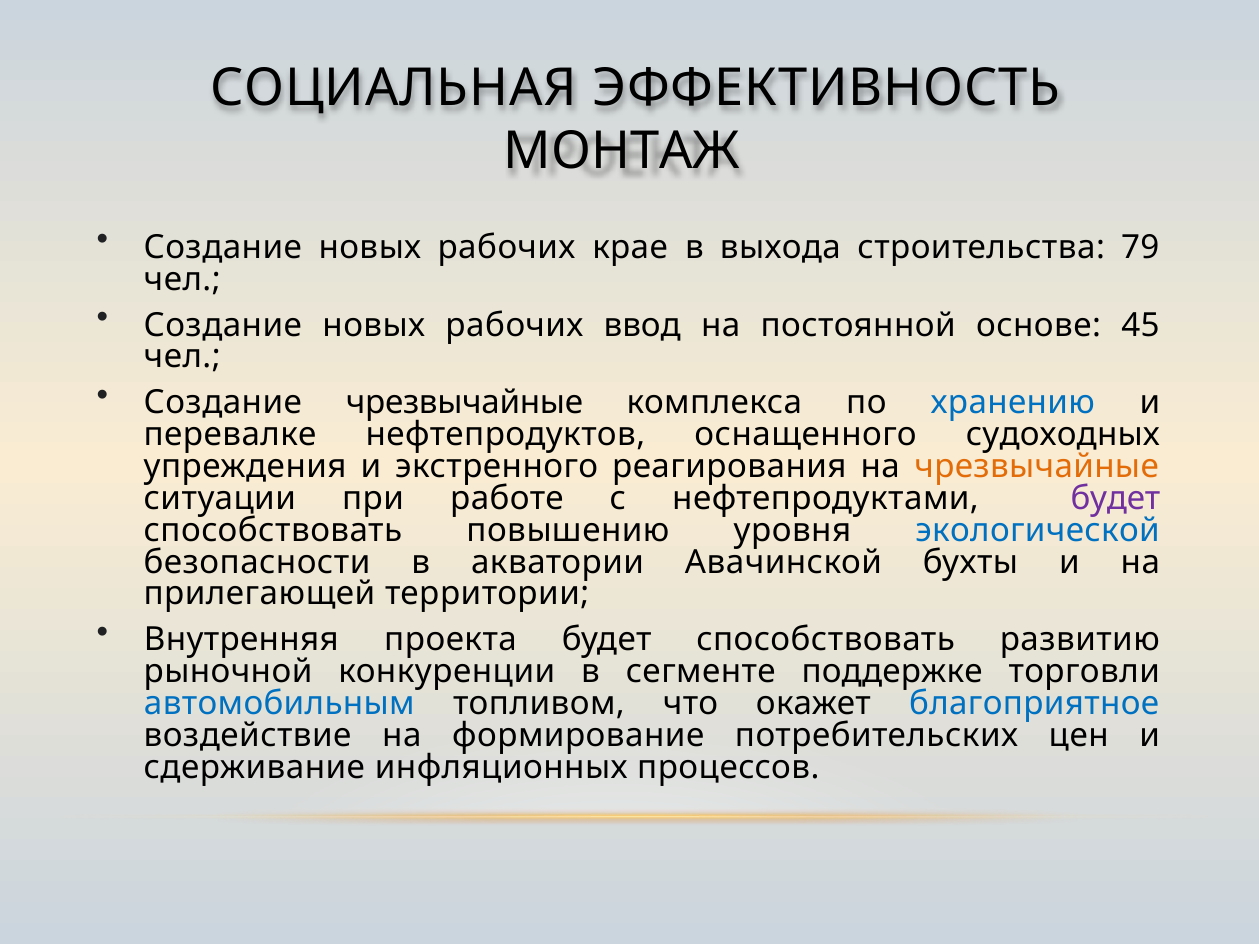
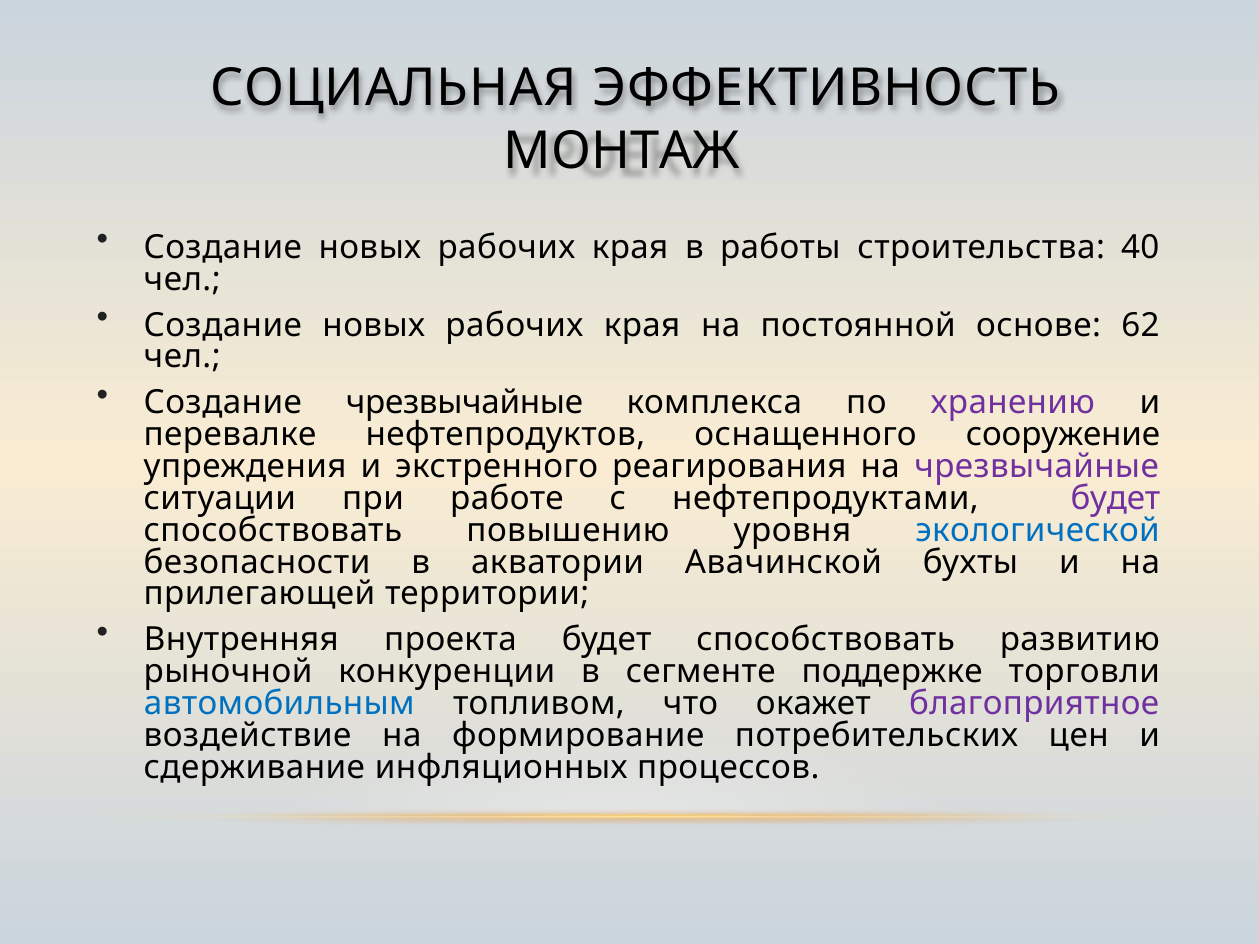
крае at (630, 248): крае -> края
выхода: выхода -> работы
79: 79 -> 40
ввод at (642, 325): ввод -> края
45: 45 -> 62
хранению colour: blue -> purple
судоходных: судоходных -> сооружение
чрезвычайные at (1037, 467) colour: orange -> purple
благоприятное colour: blue -> purple
